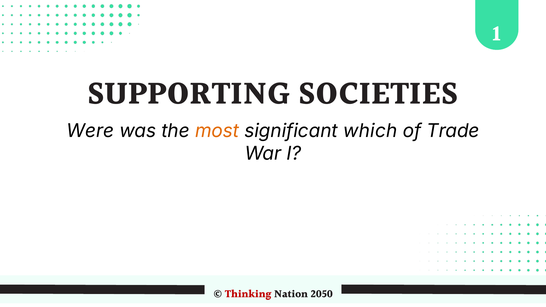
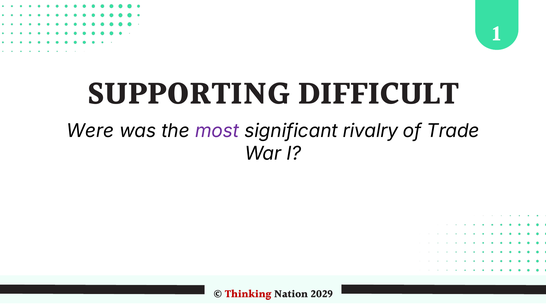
SOCIETIES: SOCIETIES -> DIFFICULT
most colour: orange -> purple
which: which -> rivalry
2050: 2050 -> 2029
